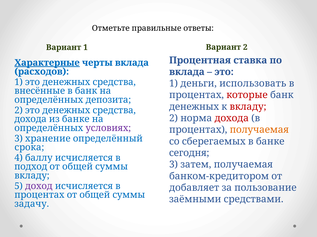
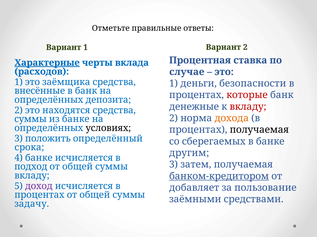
вклада at (187, 72): вклада -> случае
1 это денежных: денежных -> заёмщика
использовать: использовать -> безопасности
денежных at (194, 107): денежных -> денежные
2 это денежных: денежных -> находятся
дохода at (232, 119) colour: red -> orange
дохода at (31, 119): дохода -> суммы
условиях colour: purple -> black
получаемая at (259, 130) colour: orange -> black
хранение: хранение -> положить
сегодня: сегодня -> другим
4 баллу: баллу -> банке
банком-кредитором underline: none -> present
